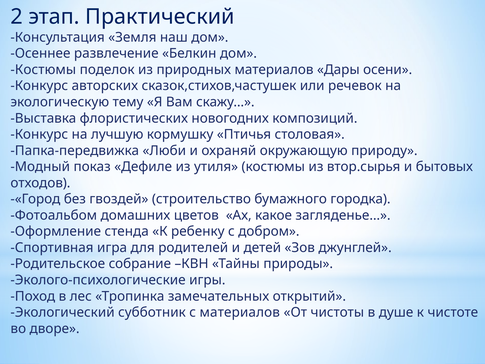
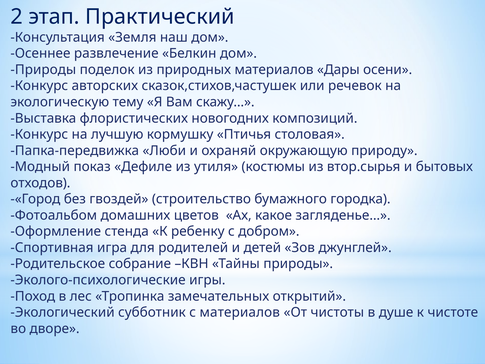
Костюмы at (43, 70): Костюмы -> Природы
